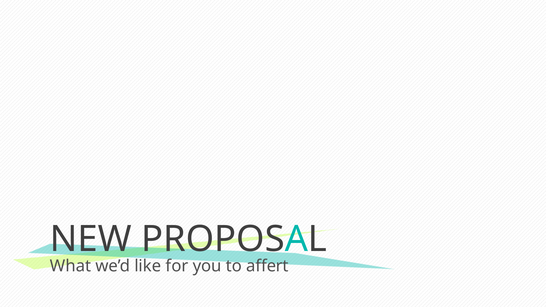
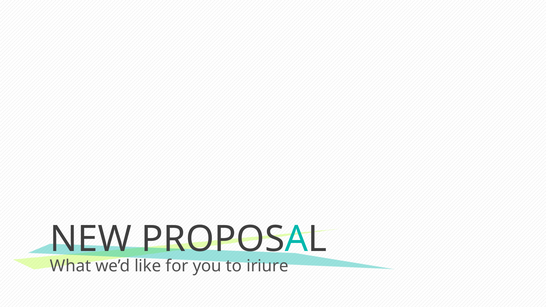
affert: affert -> iriure
